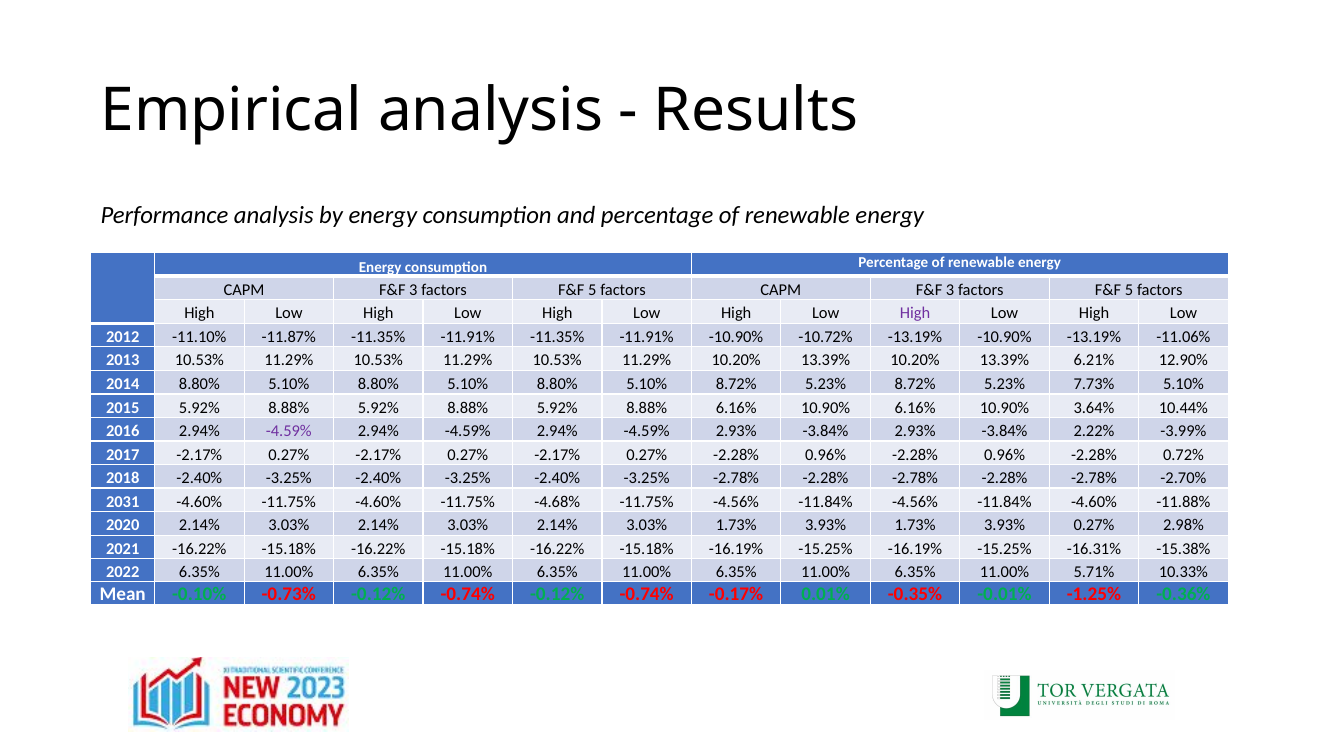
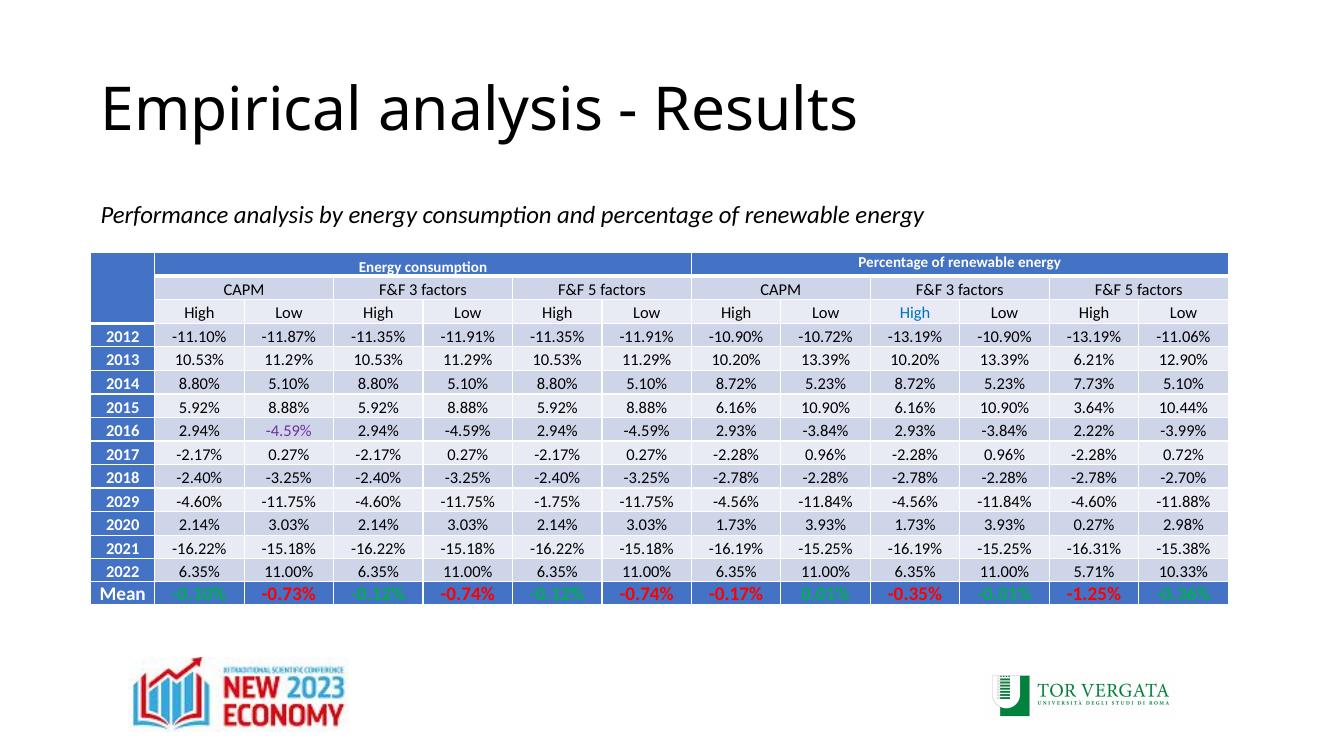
High at (915, 313) colour: purple -> blue
2031: 2031 -> 2029
-4.68%: -4.68% -> -1.75%
